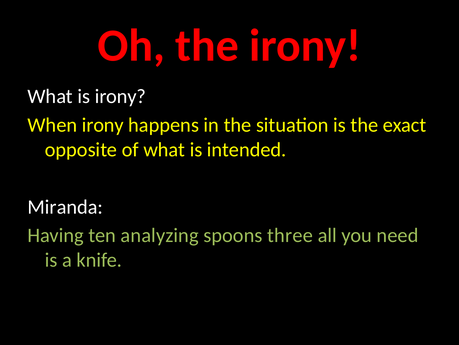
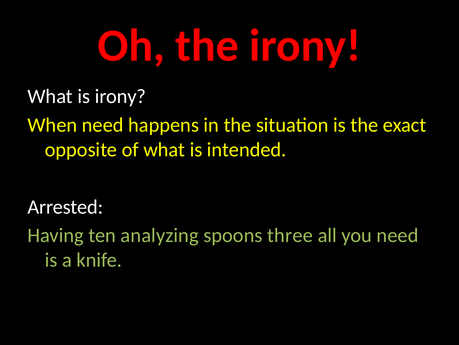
When irony: irony -> need
Miranda: Miranda -> Arrested
